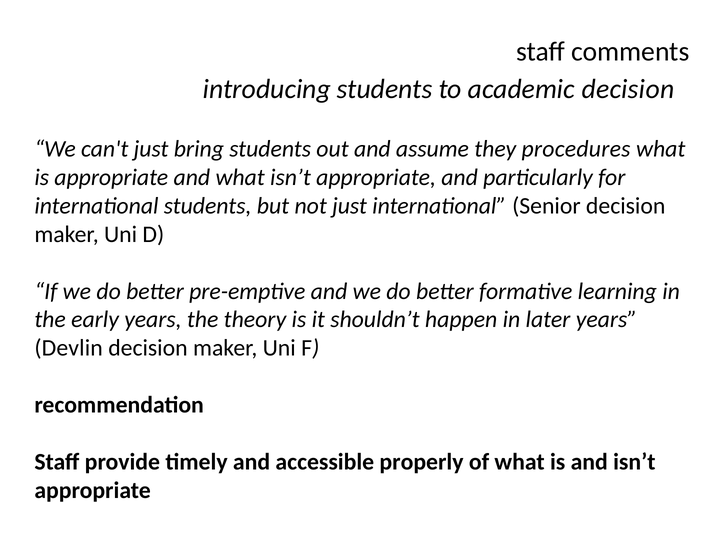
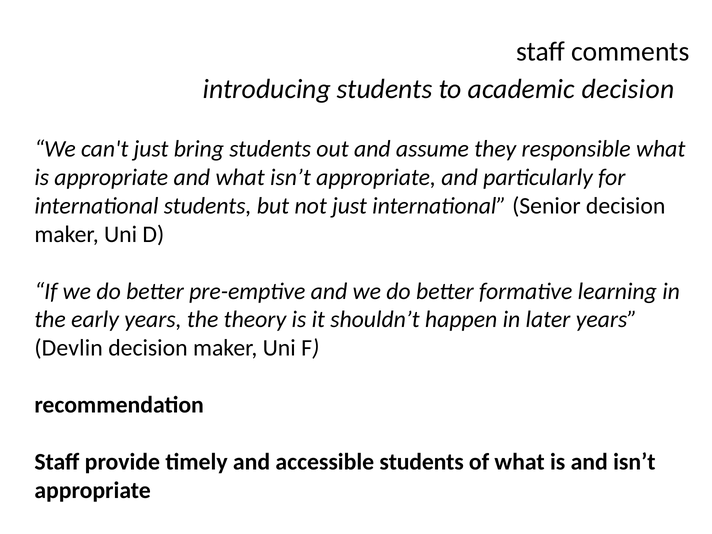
procedures: procedures -> responsible
accessible properly: properly -> students
